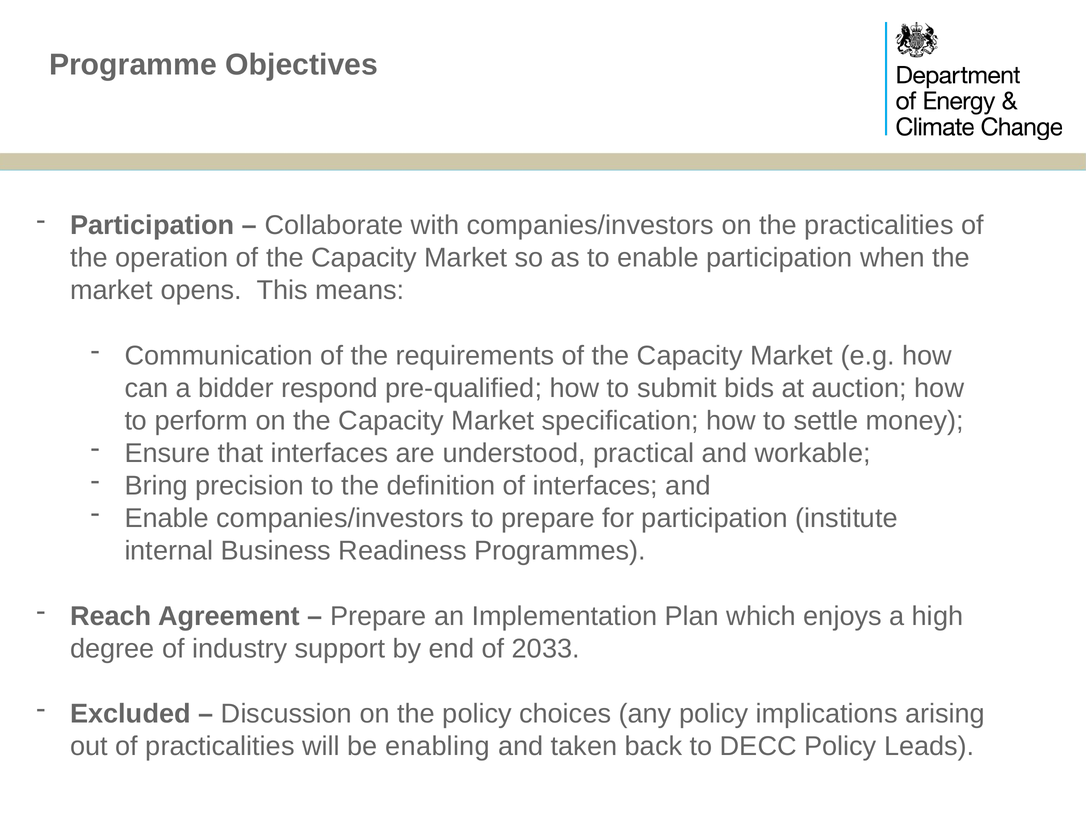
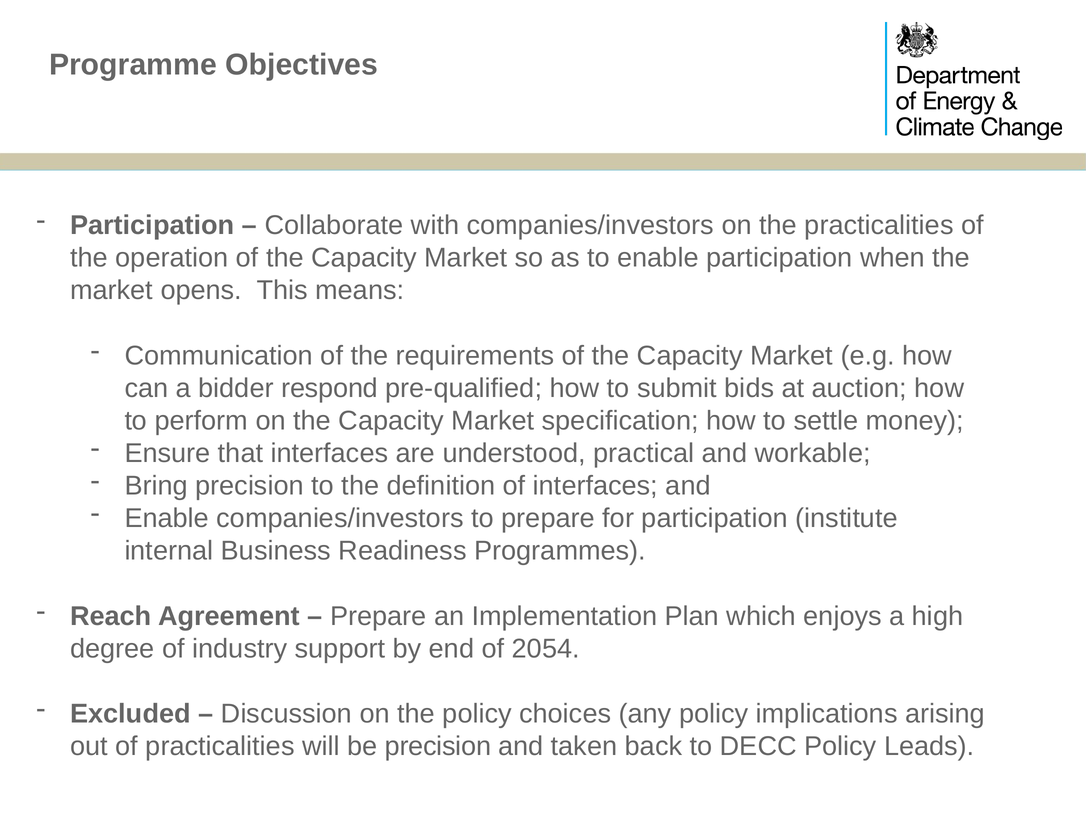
2033: 2033 -> 2054
be enabling: enabling -> precision
